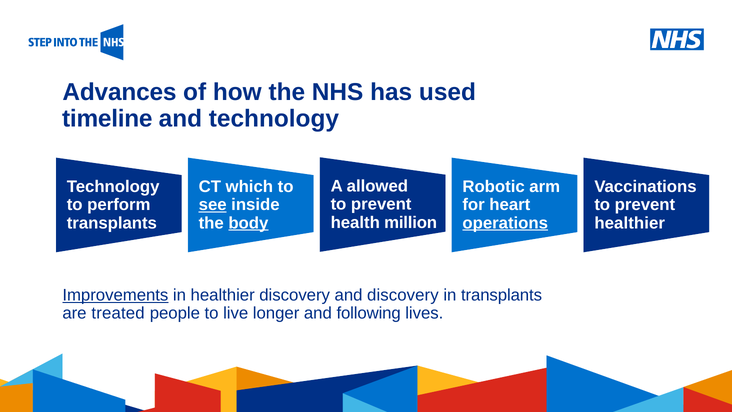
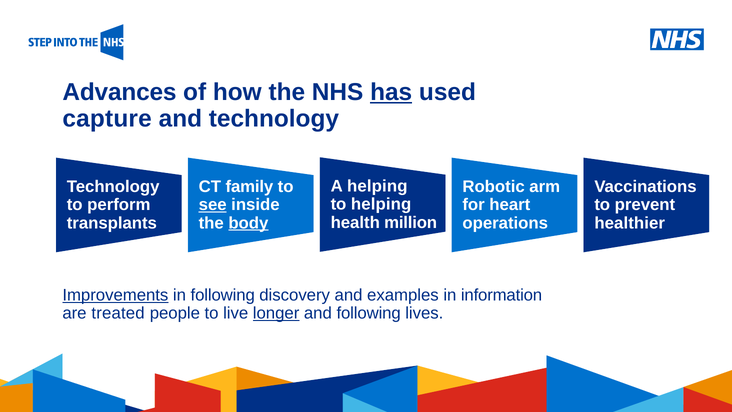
has underline: none -> present
timeline: timeline -> capture
A allowed: allowed -> helping
which: which -> family
prevent at (381, 204): prevent -> helping
operations underline: present -> none
in healthier: healthier -> following
and discovery: discovery -> examples
in transplants: transplants -> information
longer underline: none -> present
